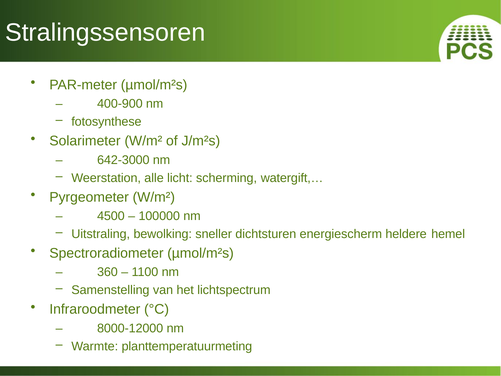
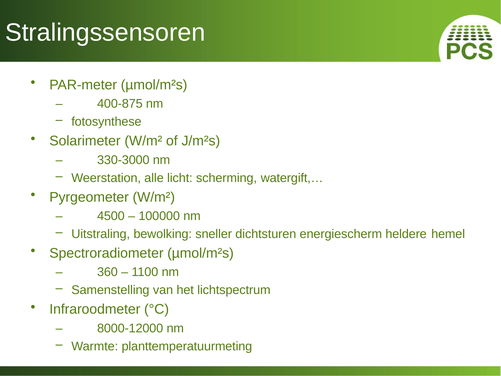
400-900: 400-900 -> 400-875
642-3000: 642-3000 -> 330-3000
